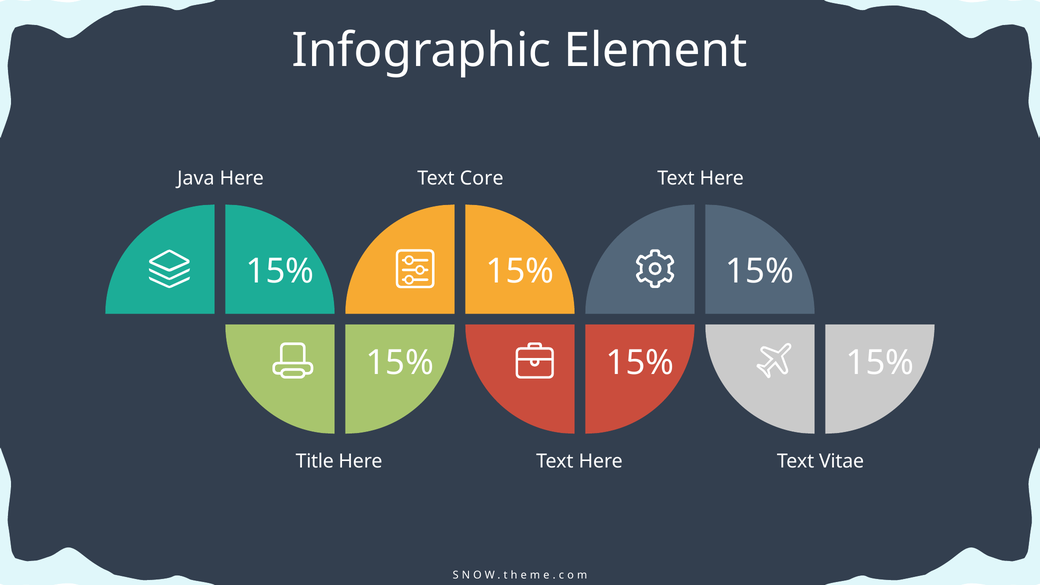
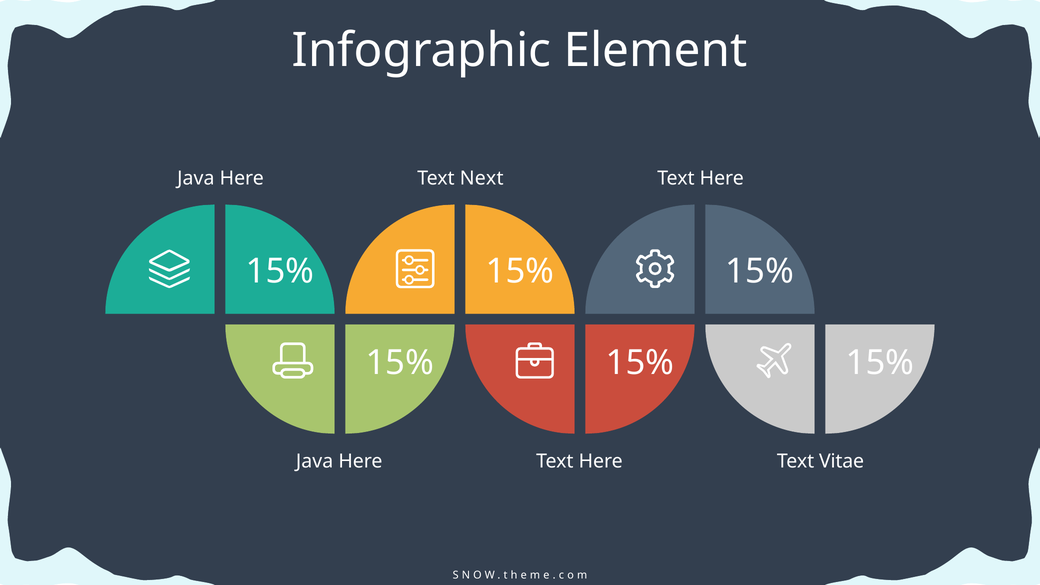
Core: Core -> Next
Title at (315, 461): Title -> Java
